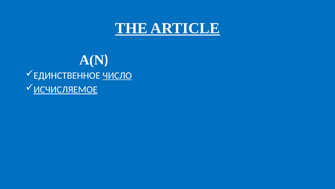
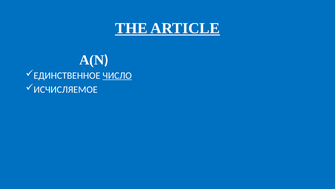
ИСЧИСЛЯЕМОЕ underline: present -> none
